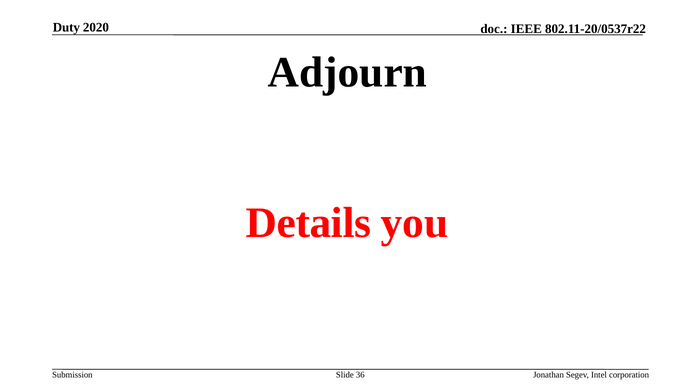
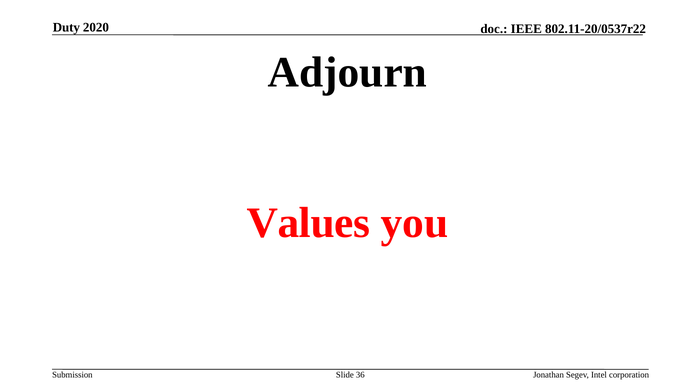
Details: Details -> Values
